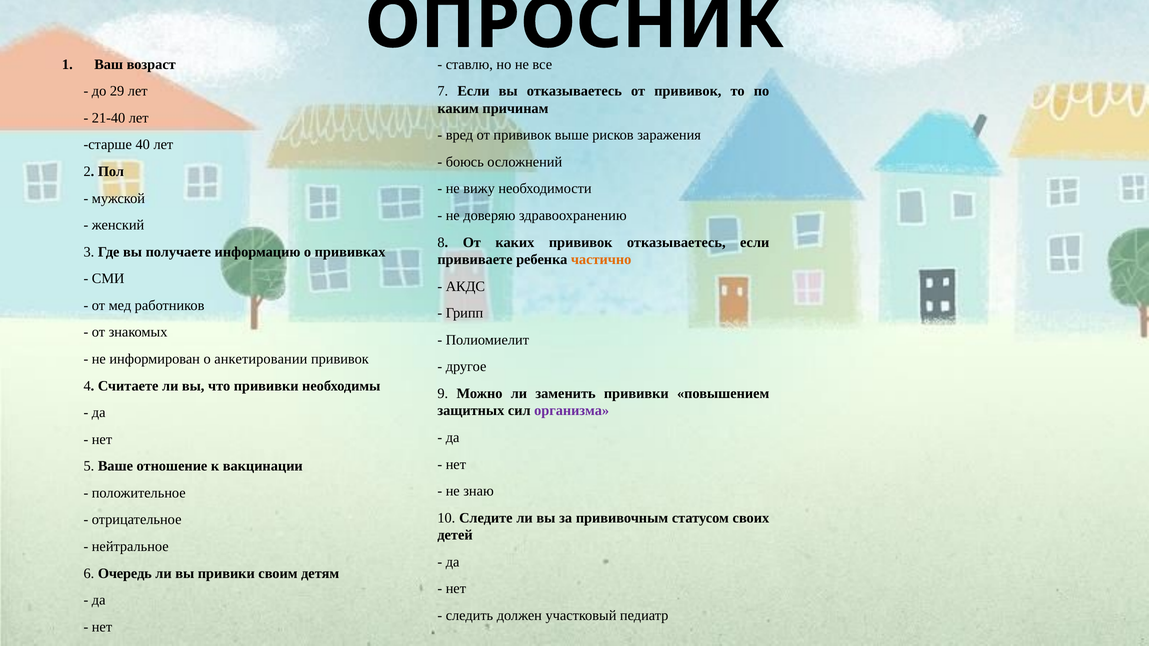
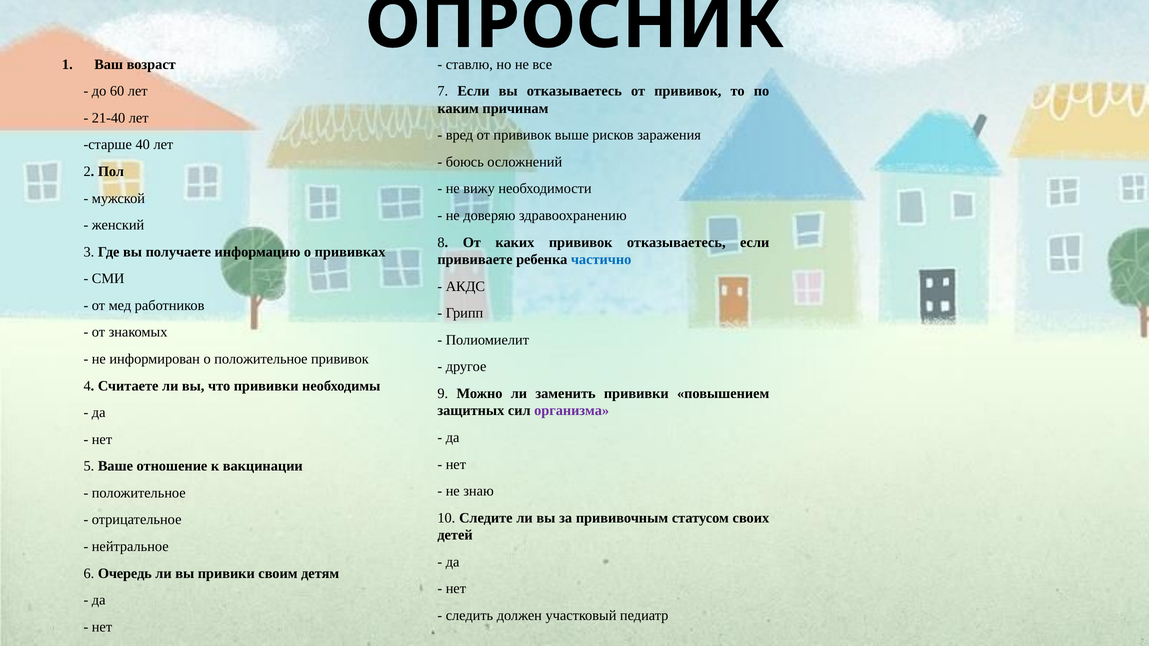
29: 29 -> 60
частично colour: orange -> blue
о анкетировании: анкетировании -> положительное
